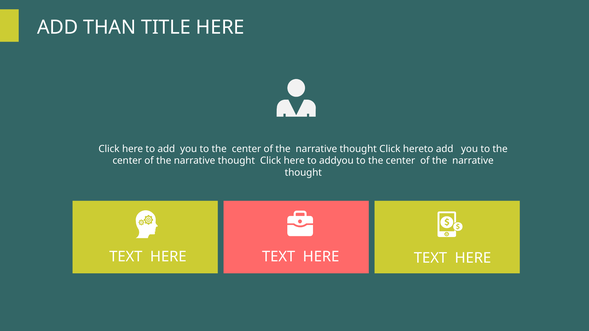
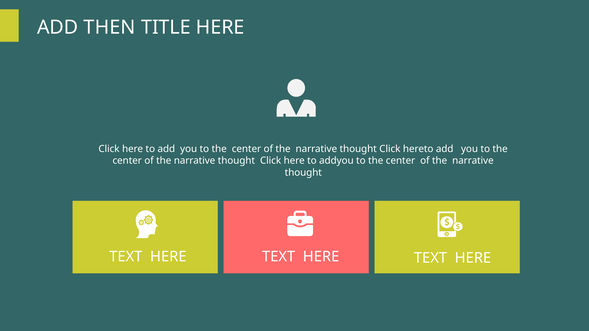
THAN: THAN -> THEN
